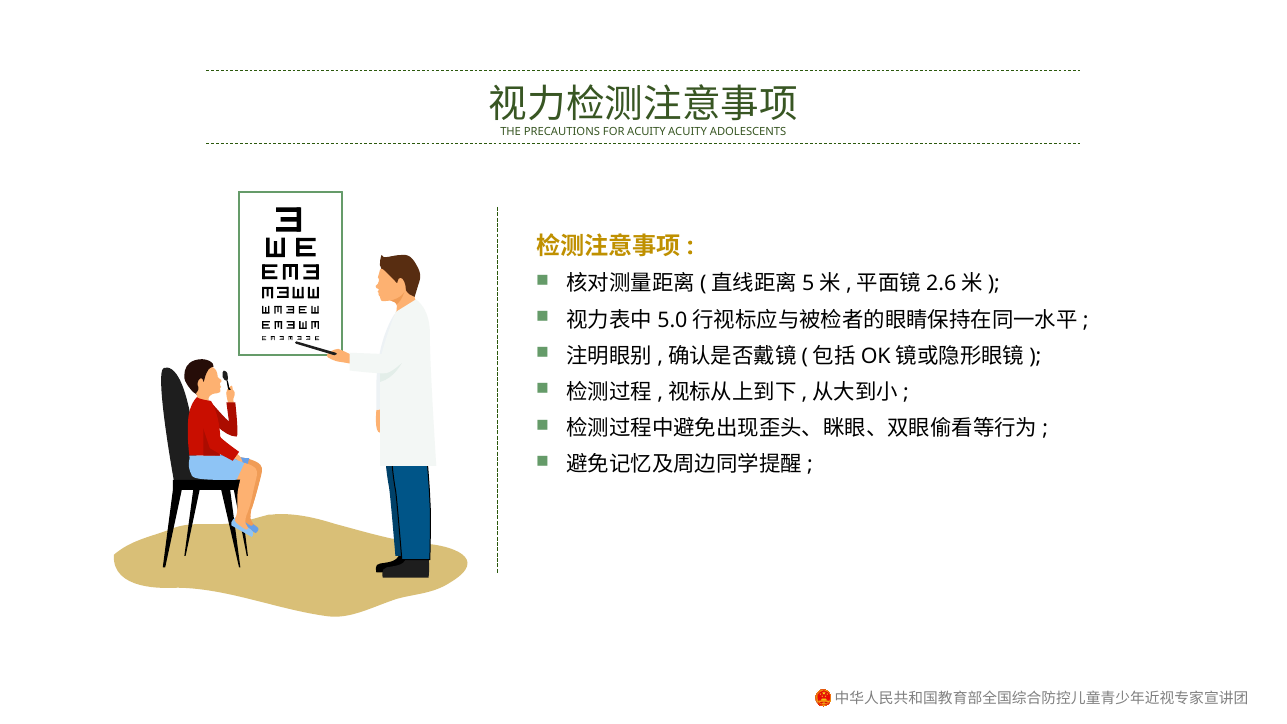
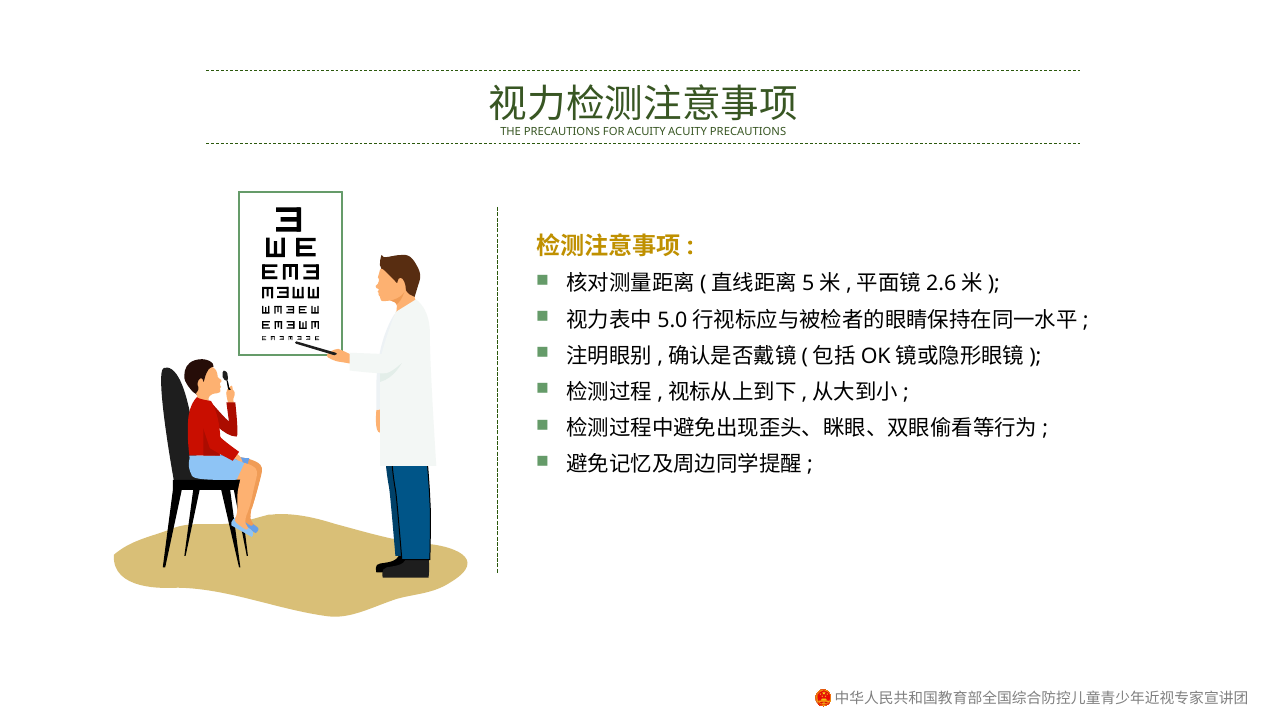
ACUITY ADOLESCENTS: ADOLESCENTS -> PRECAUTIONS
